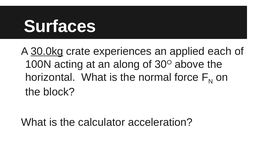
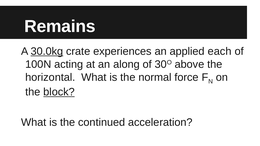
Surfaces: Surfaces -> Remains
block underline: none -> present
calculator: calculator -> continued
